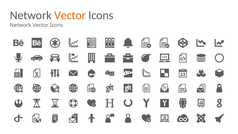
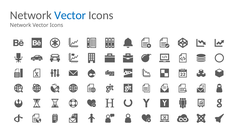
Vector at (70, 15) colour: orange -> blue
